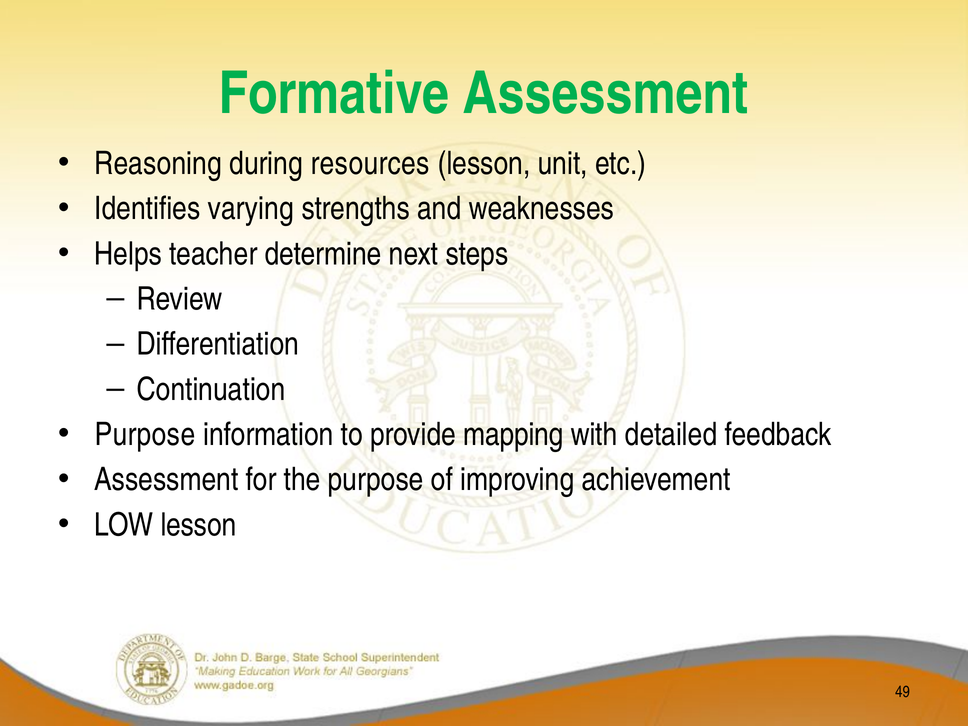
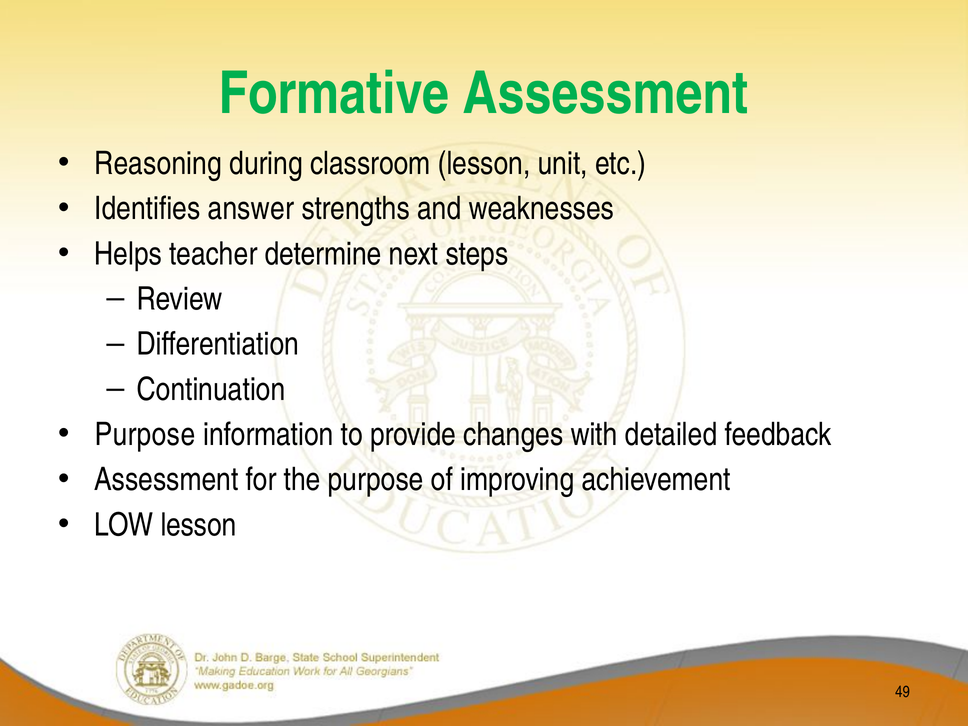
resources: resources -> classroom
varying: varying -> answer
mapping: mapping -> changes
